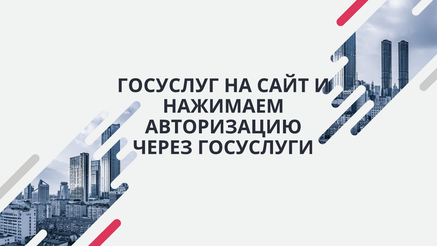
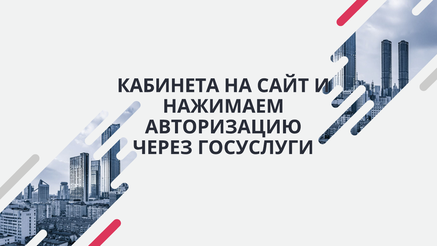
ГОСУСЛУГ: ГОСУСЛУГ -> КАБИНЕТА
